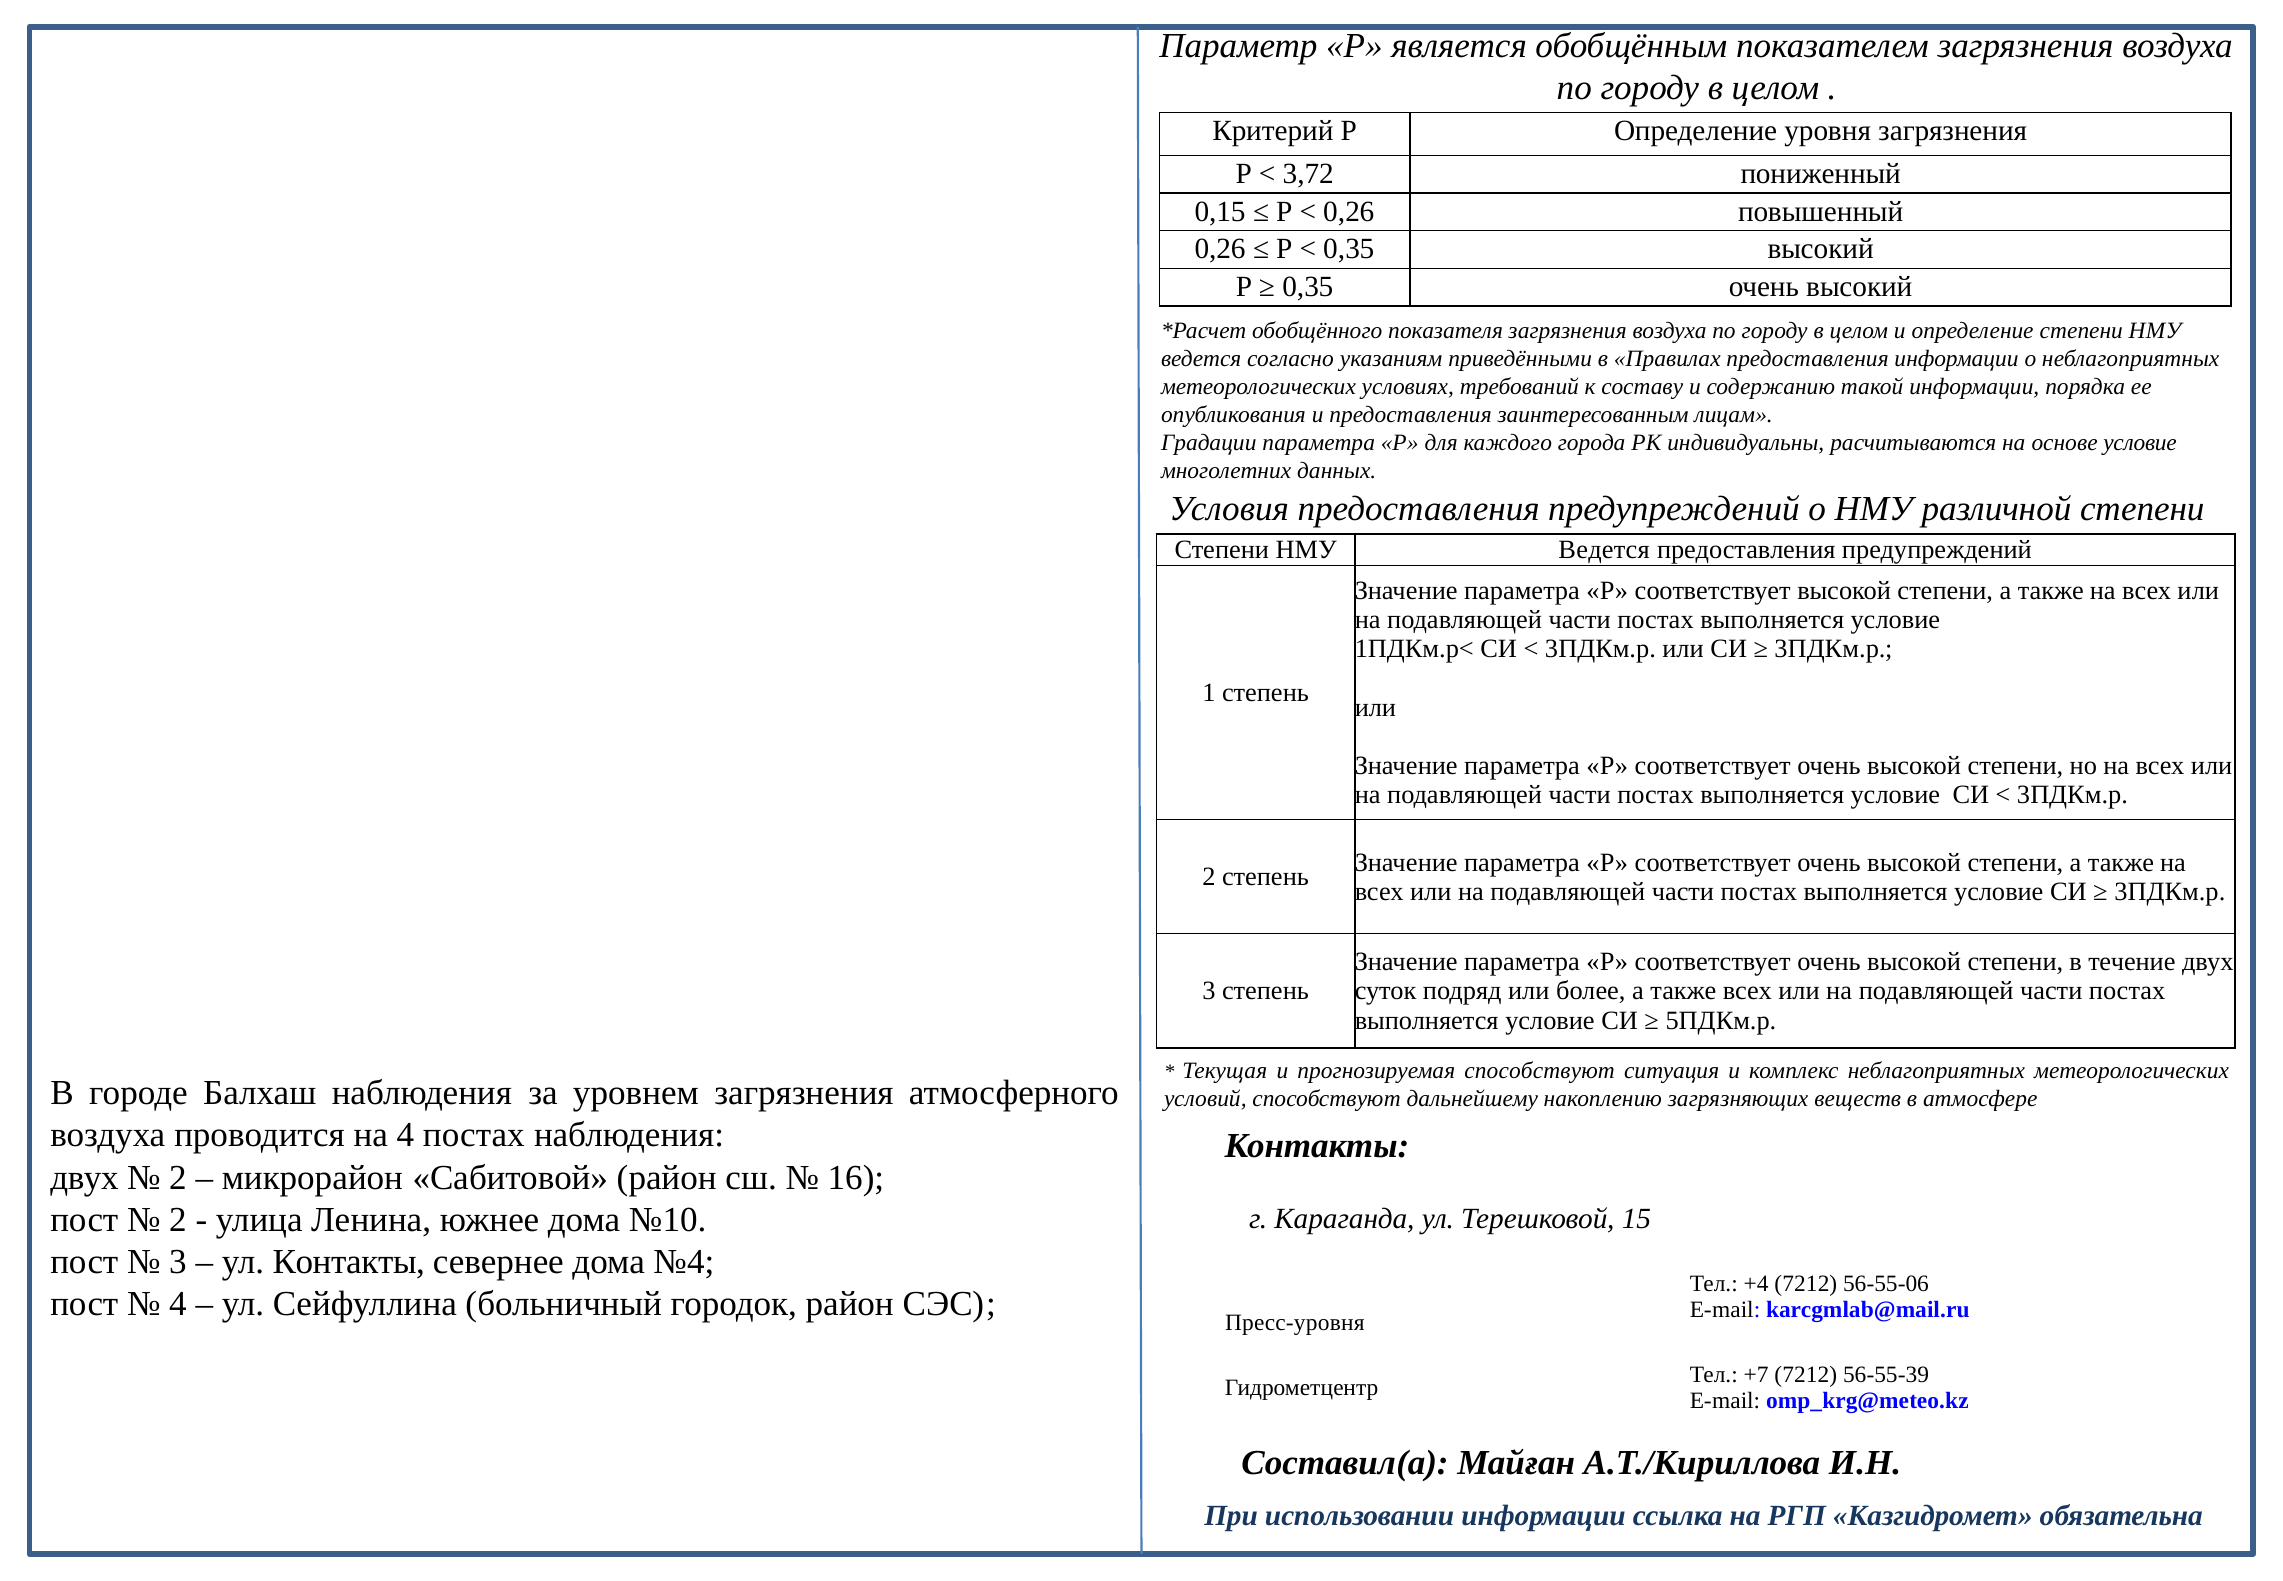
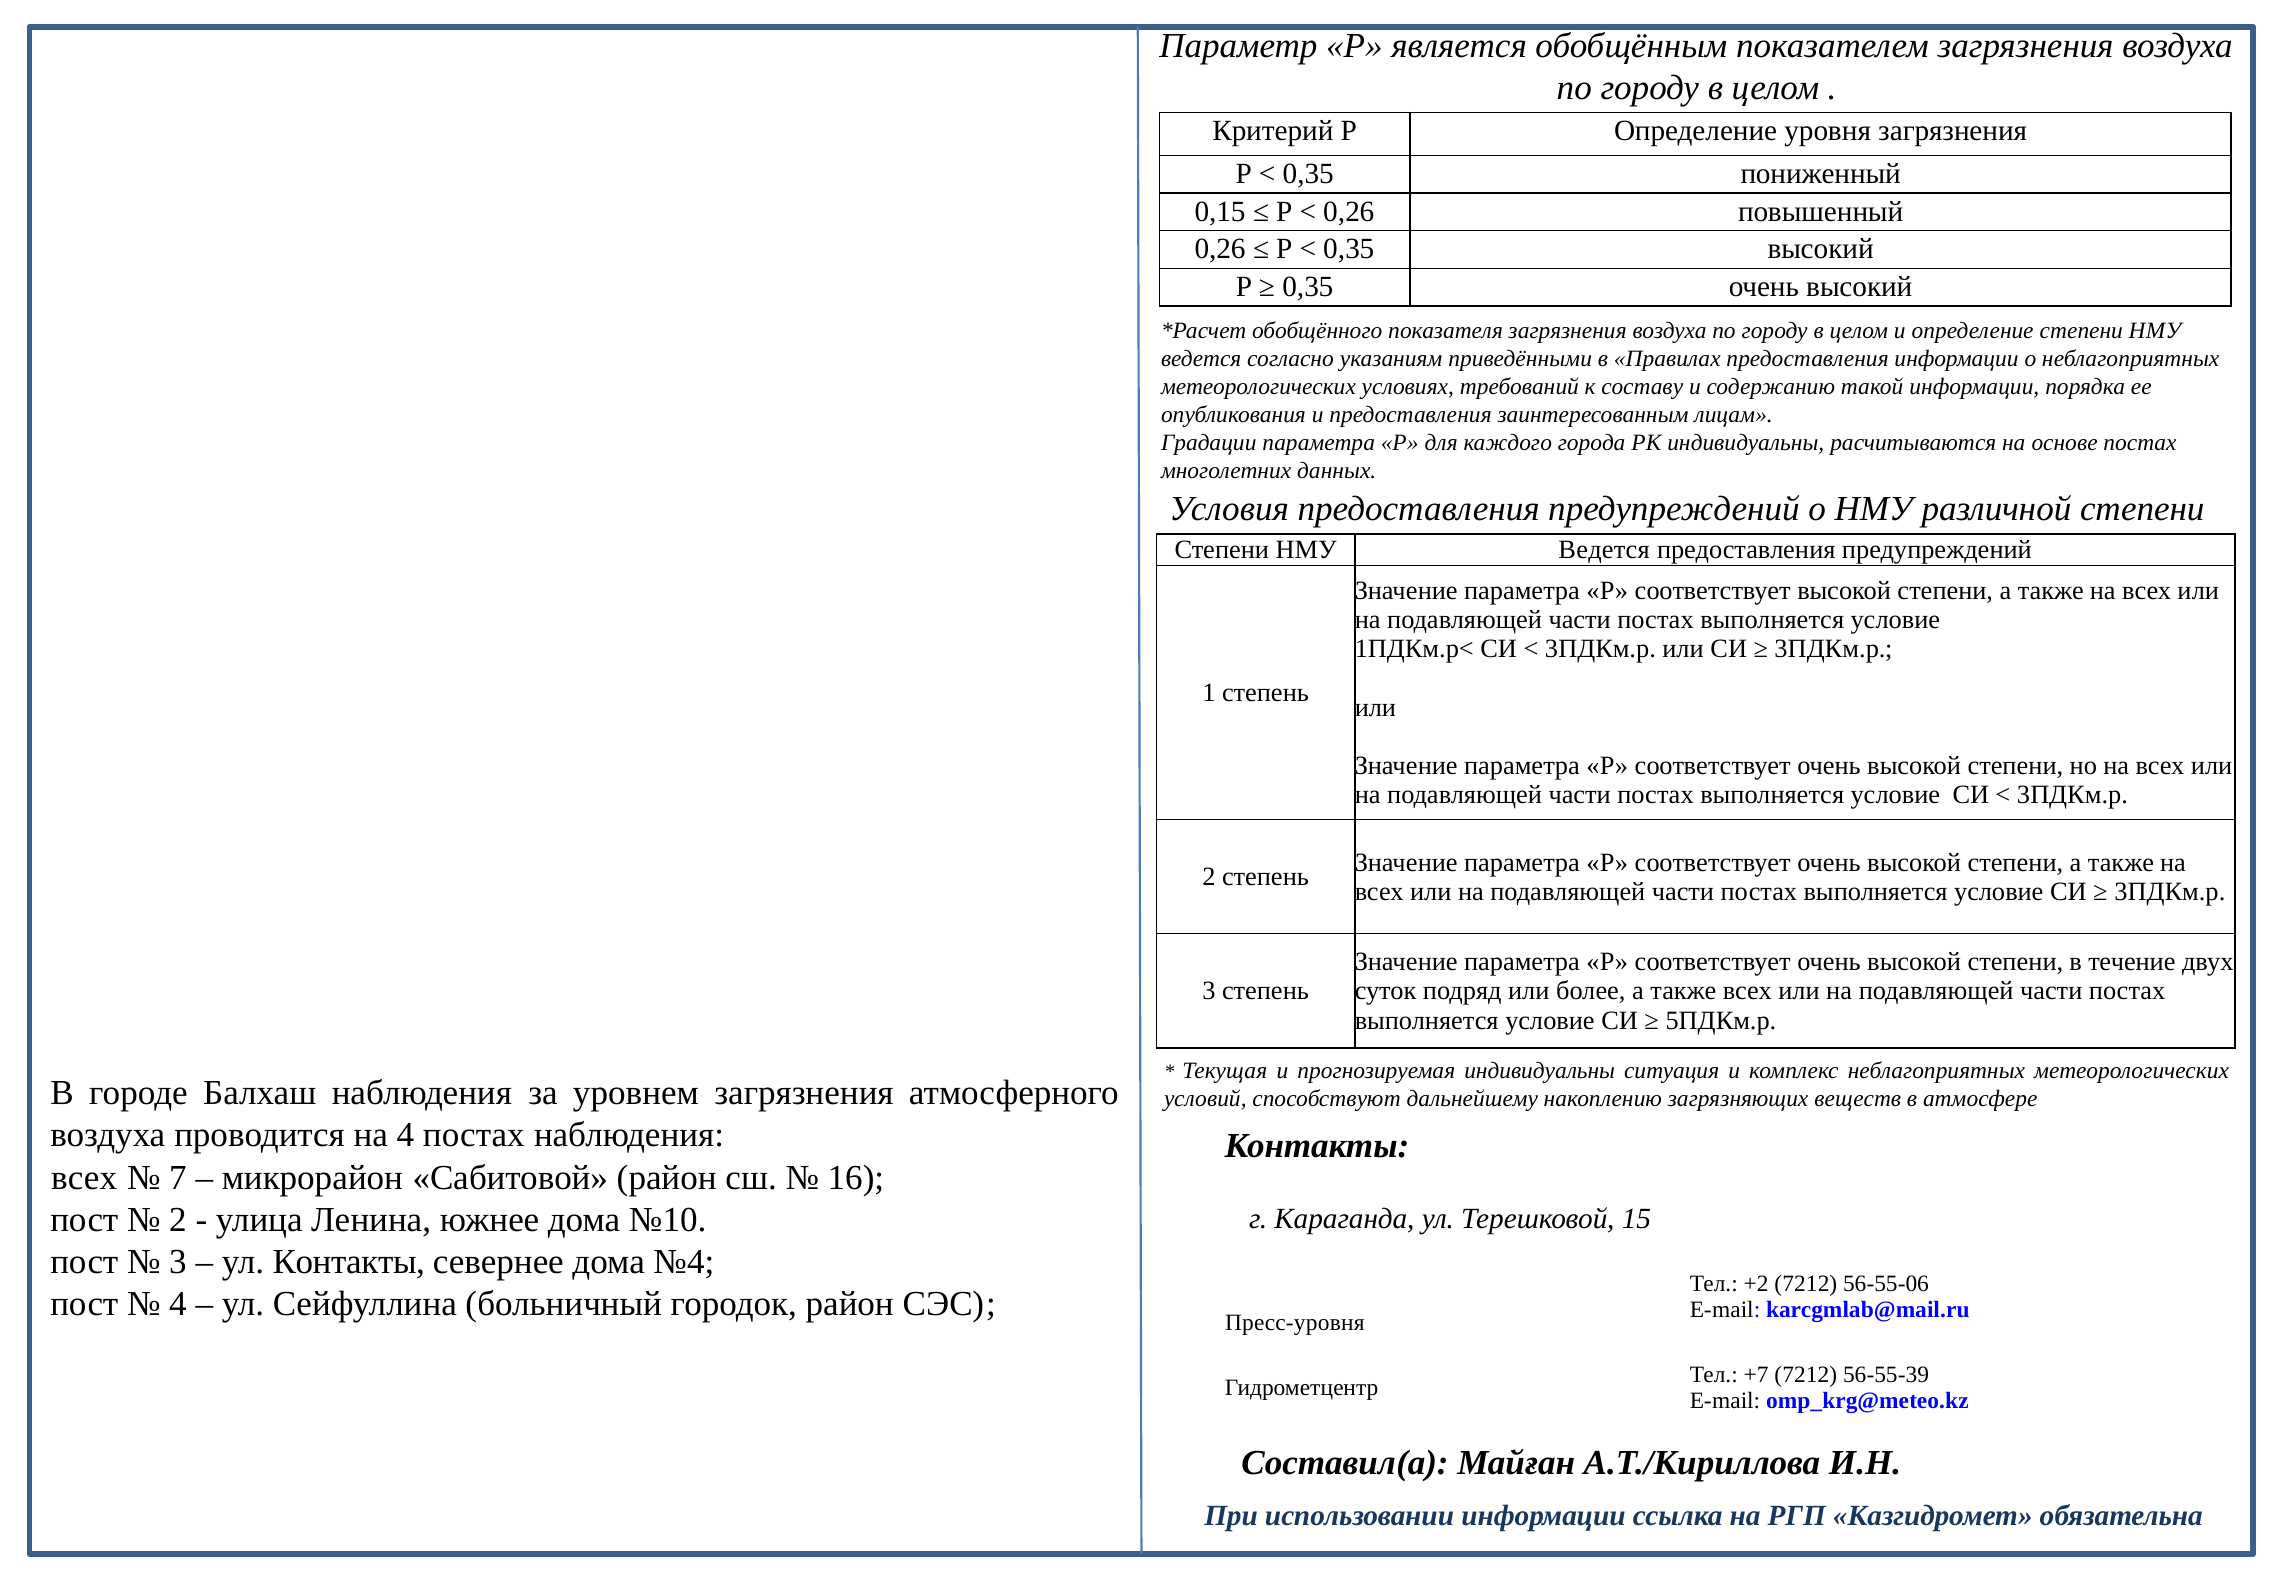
3,72 at (1308, 174): 3,72 -> 0,35
основе условие: условие -> постах
прогнозируемая способствуют: способствуют -> индивидуальны
двух at (84, 1177): двух -> всех
2 at (178, 1177): 2 -> 7
+4: +4 -> +2
